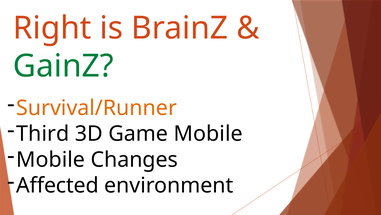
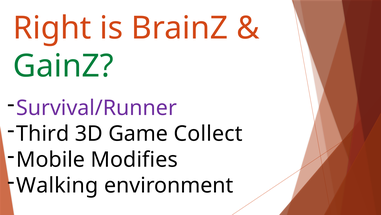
Survival/Runner colour: orange -> purple
Game Mobile: Mobile -> Collect
Changes: Changes -> Modifies
Affected: Affected -> Walking
